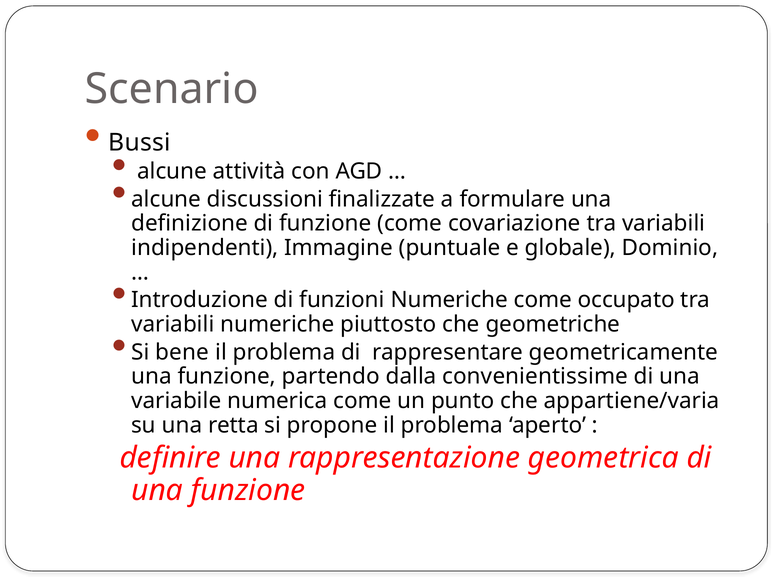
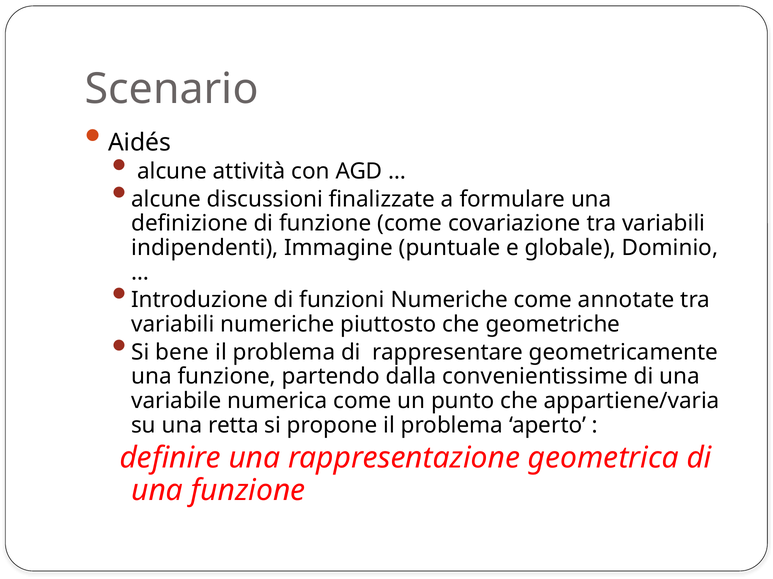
Bussi: Bussi -> Aidés
occupato: occupato -> annotate
